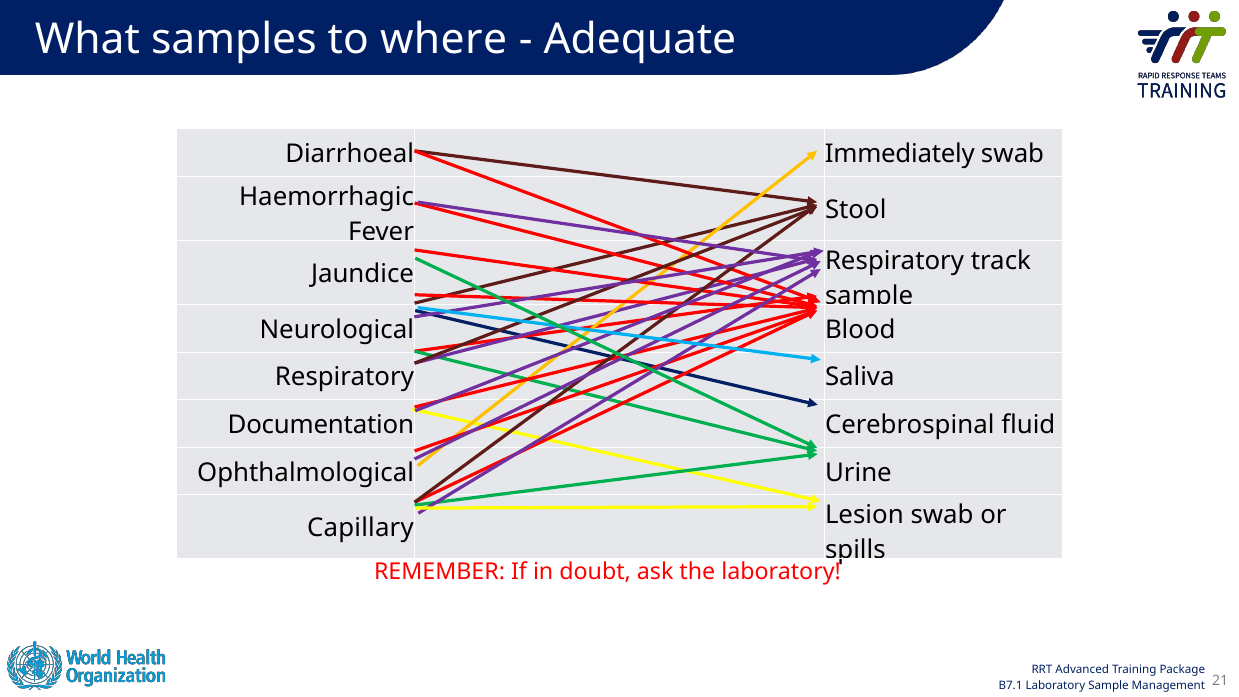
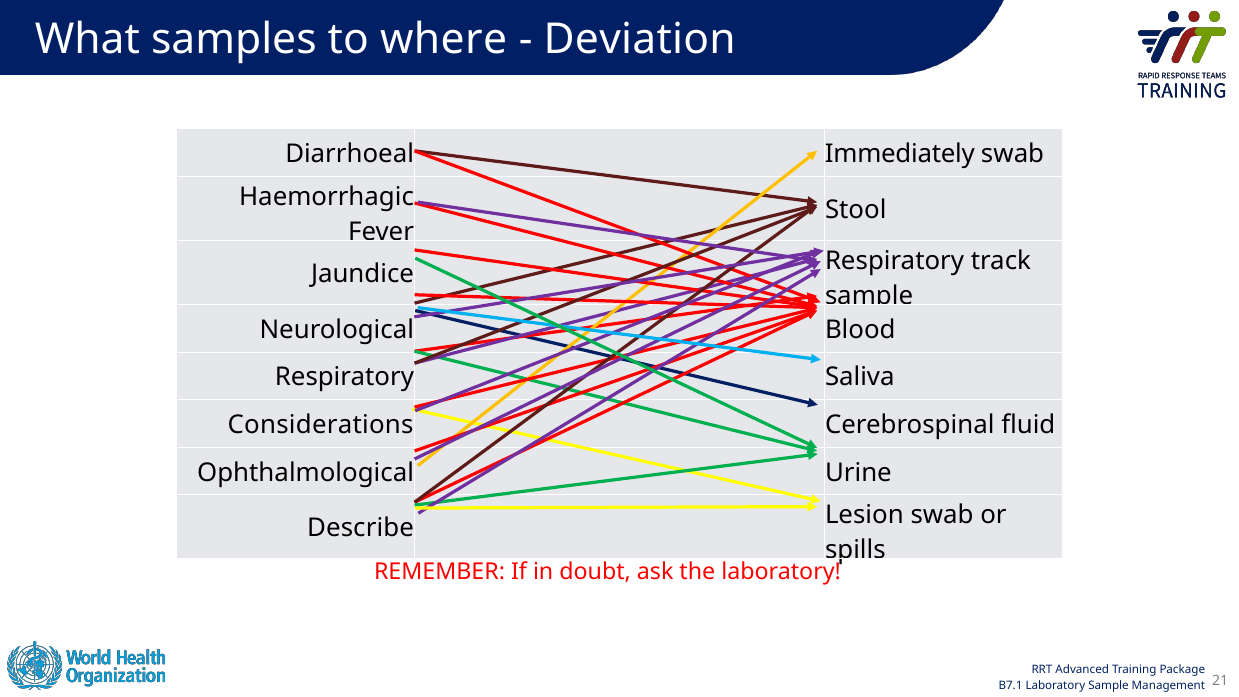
Adequate: Adequate -> Deviation
Documentation: Documentation -> Considerations
Capillary: Capillary -> Describe
